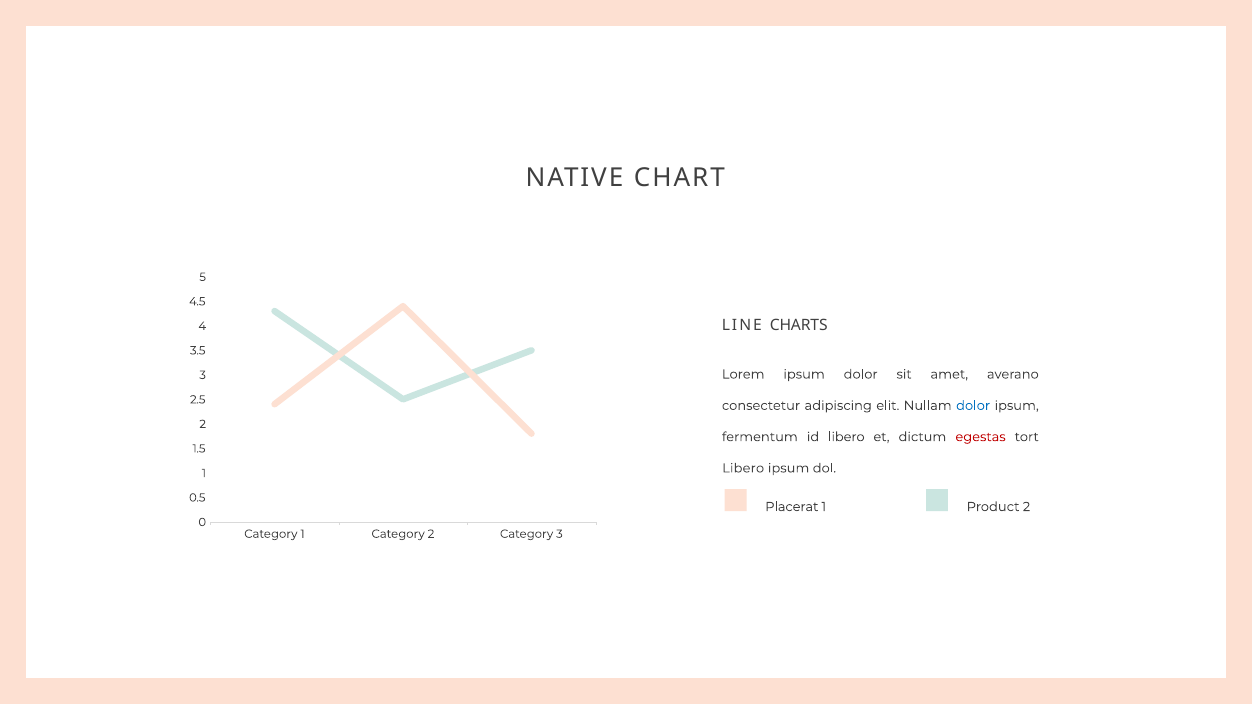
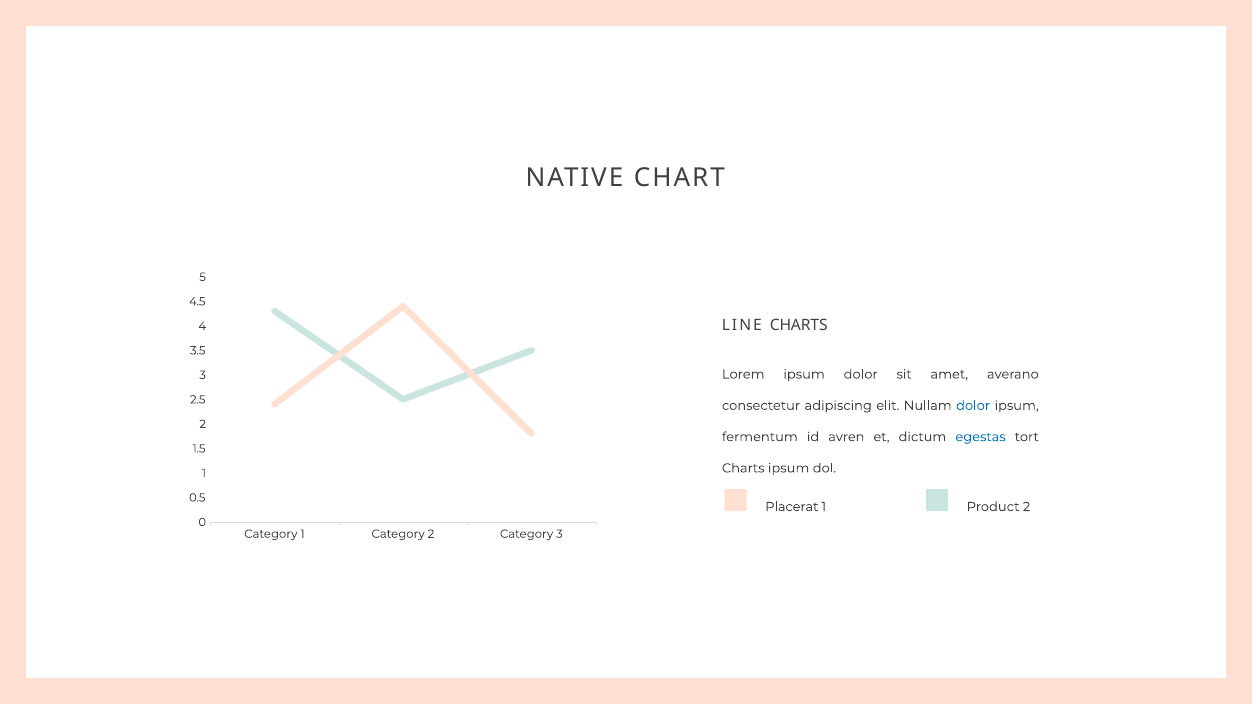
id libero: libero -> avren
egestas colour: red -> blue
Libero at (743, 468): Libero -> Charts
